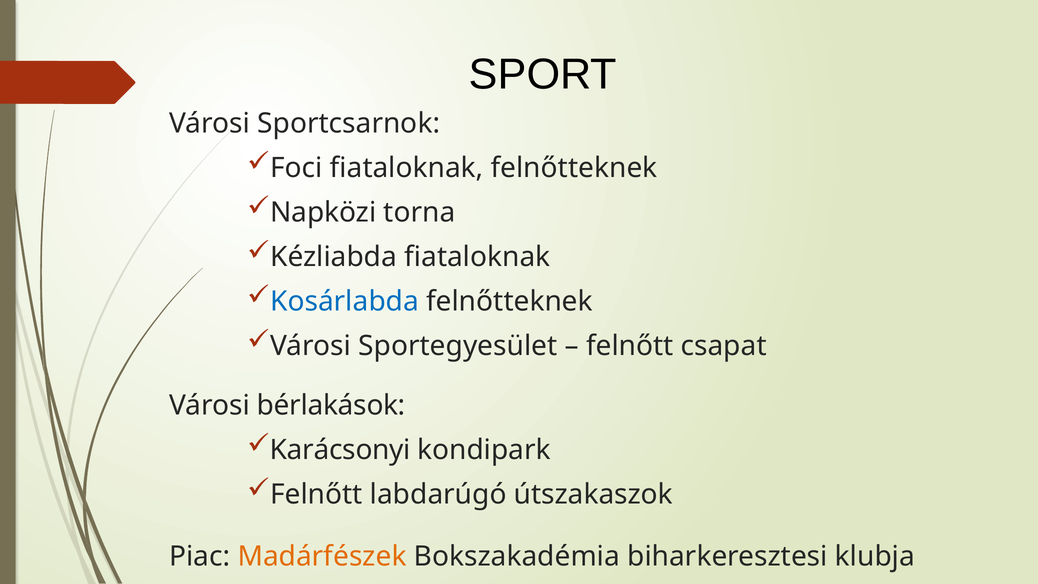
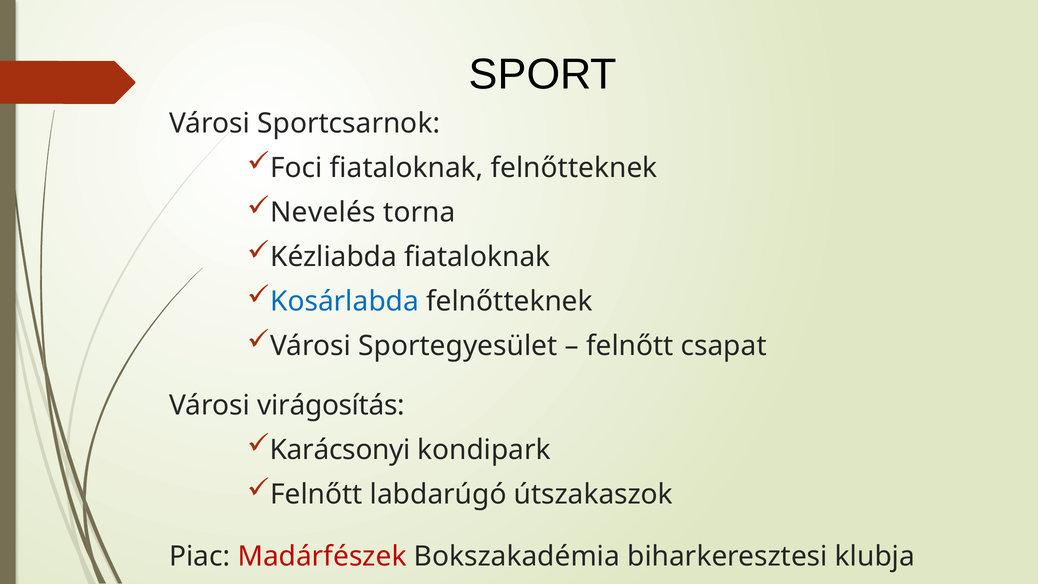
Napközi: Napközi -> Nevelés
bérlakások: bérlakások -> virágosítás
Madárfészek colour: orange -> red
